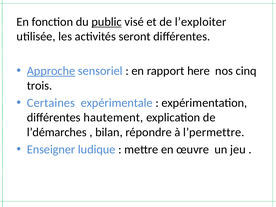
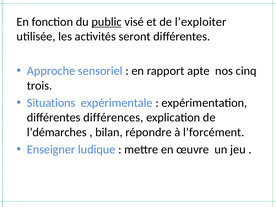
Approche underline: present -> none
here: here -> apte
Certaines: Certaines -> Situations
hautement: hautement -> différences
l’permettre: l’permettre -> l’forcément
